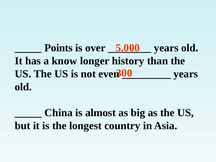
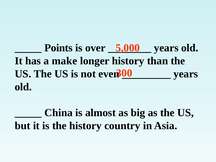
know: know -> make
the longest: longest -> history
